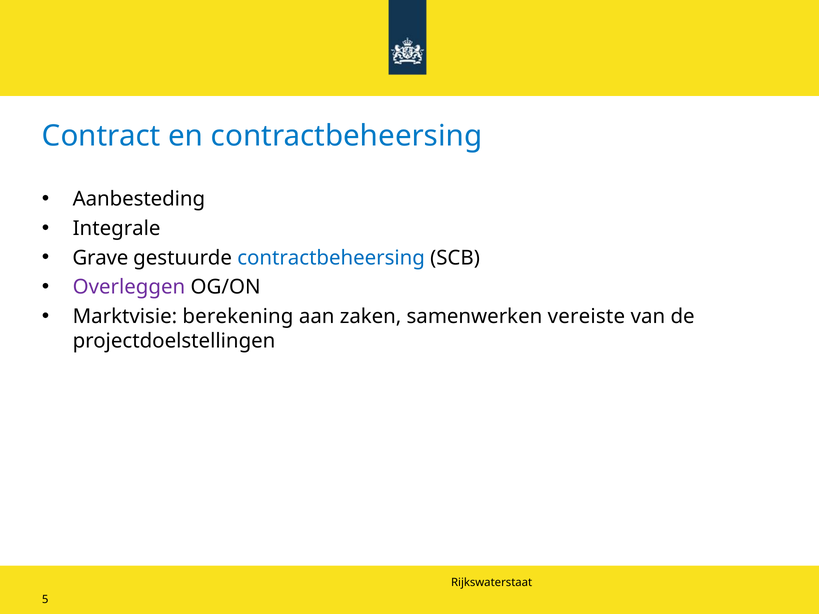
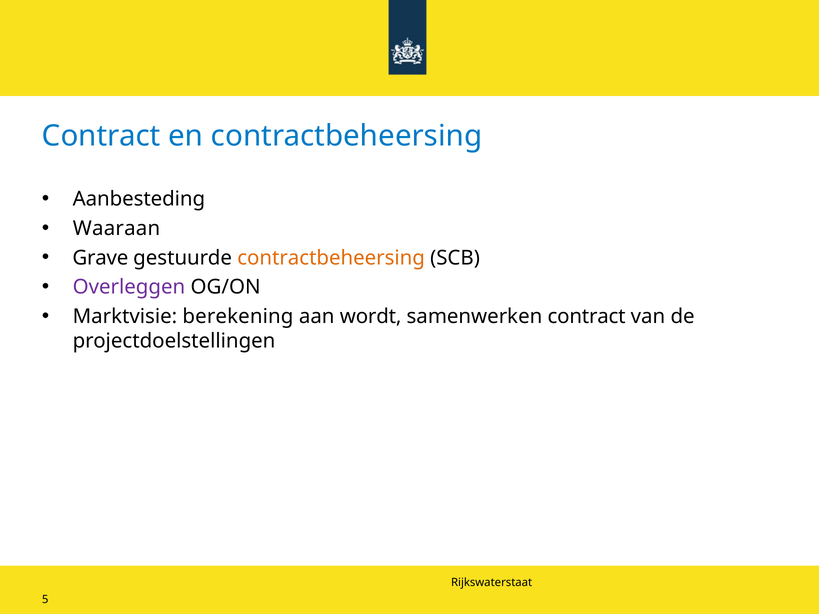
Integrale: Integrale -> Waaraan
contractbeheersing at (331, 258) colour: blue -> orange
zaken: zaken -> wordt
samenwerken vereiste: vereiste -> contract
